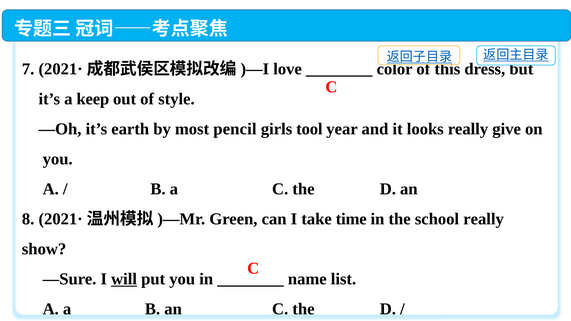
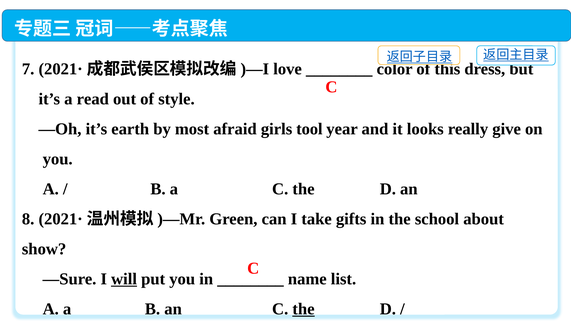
keep: keep -> read
pencil: pencil -> afraid
time: time -> gifts
school really: really -> about
the at (303, 309) underline: none -> present
